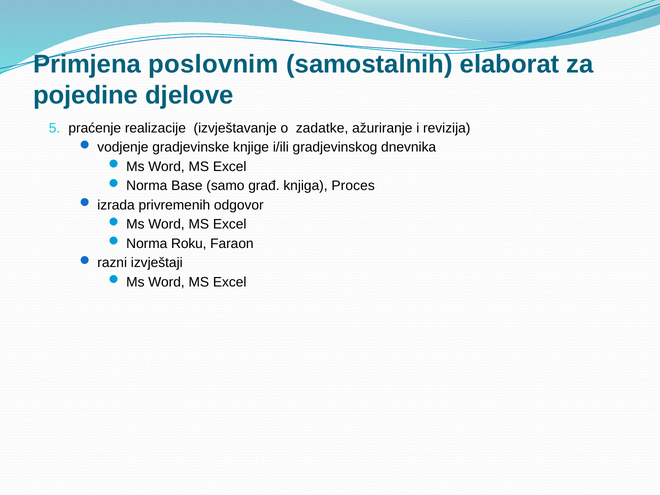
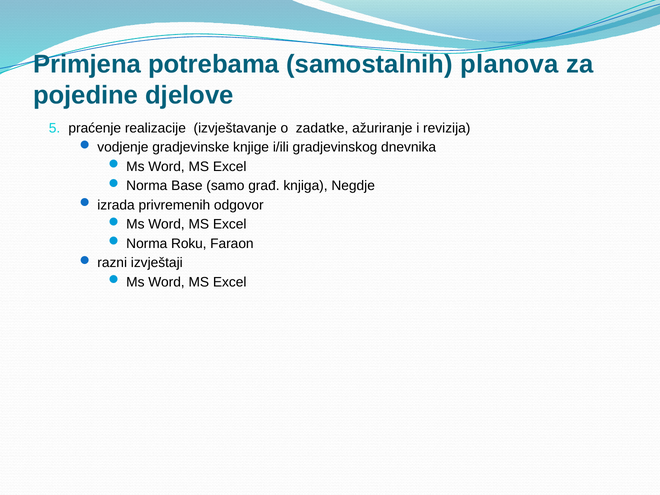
poslovnim: poslovnim -> potrebama
elaborat: elaborat -> planova
Proces: Proces -> Negdje
